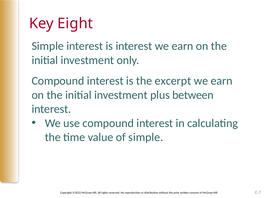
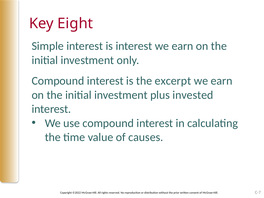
between: between -> invested
of simple: simple -> causes
